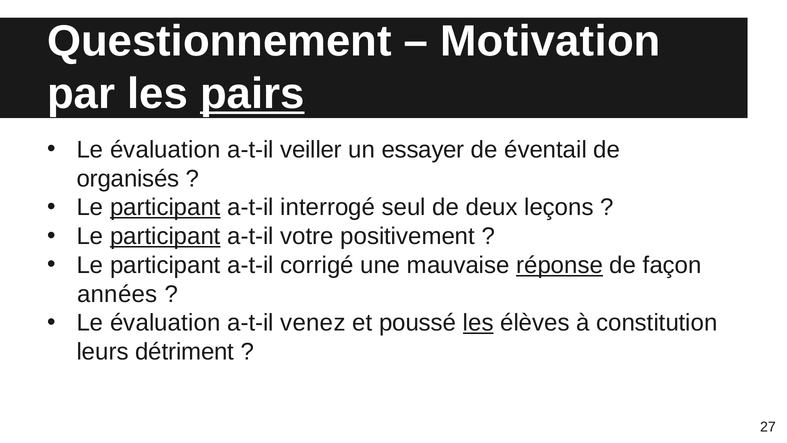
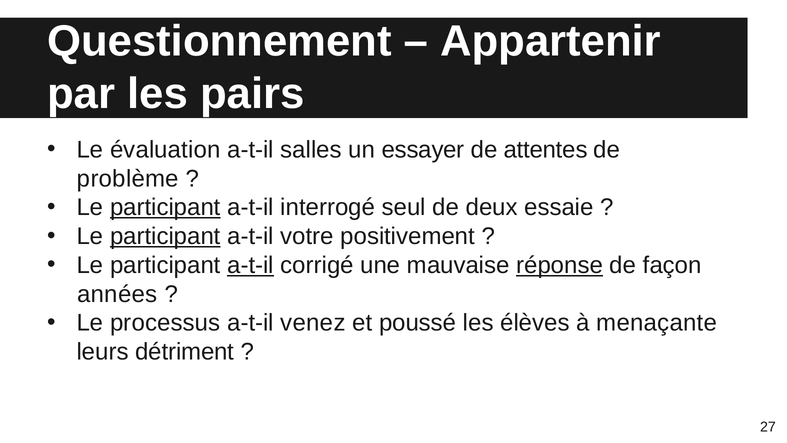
Motivation: Motivation -> Appartenir
pairs underline: present -> none
veiller: veiller -> salles
éventail: éventail -> attentes
organisés: organisés -> problème
leçons: leçons -> essaie
a-t-il at (250, 265) underline: none -> present
évaluation at (165, 323): évaluation -> processus
les at (478, 323) underline: present -> none
constitution: constitution -> menaçante
